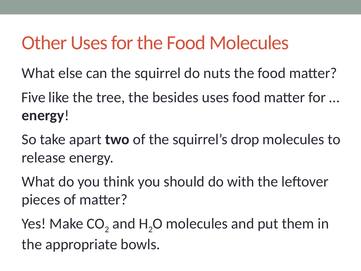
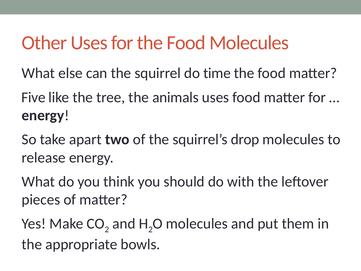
nuts: nuts -> time
besides: besides -> animals
